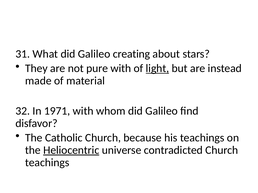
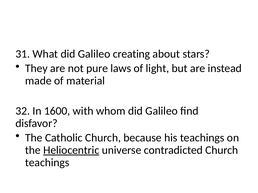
pure with: with -> laws
light underline: present -> none
1971: 1971 -> 1600
